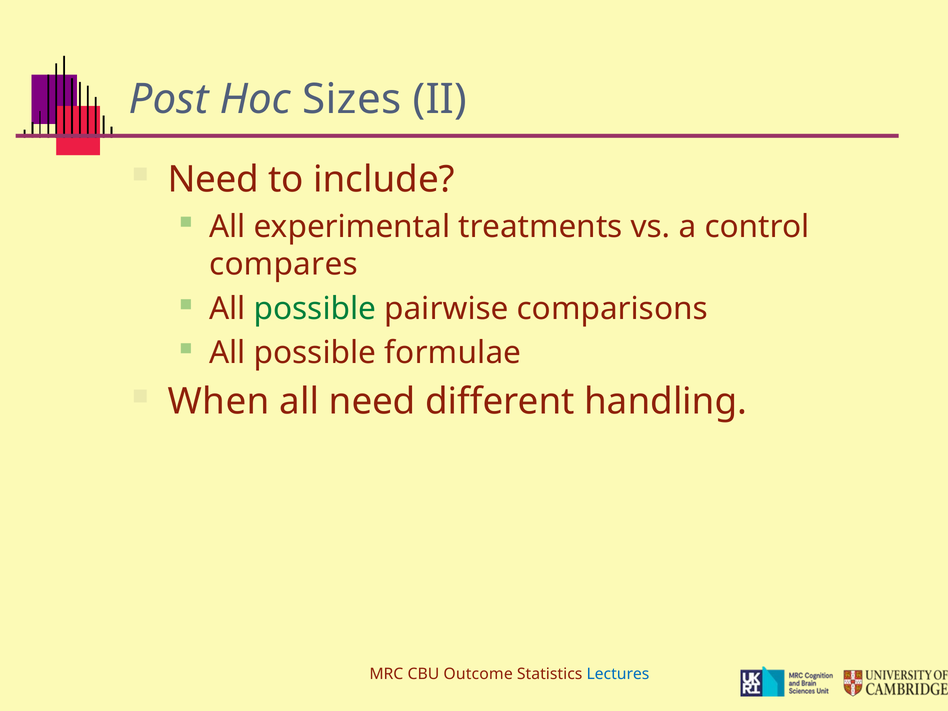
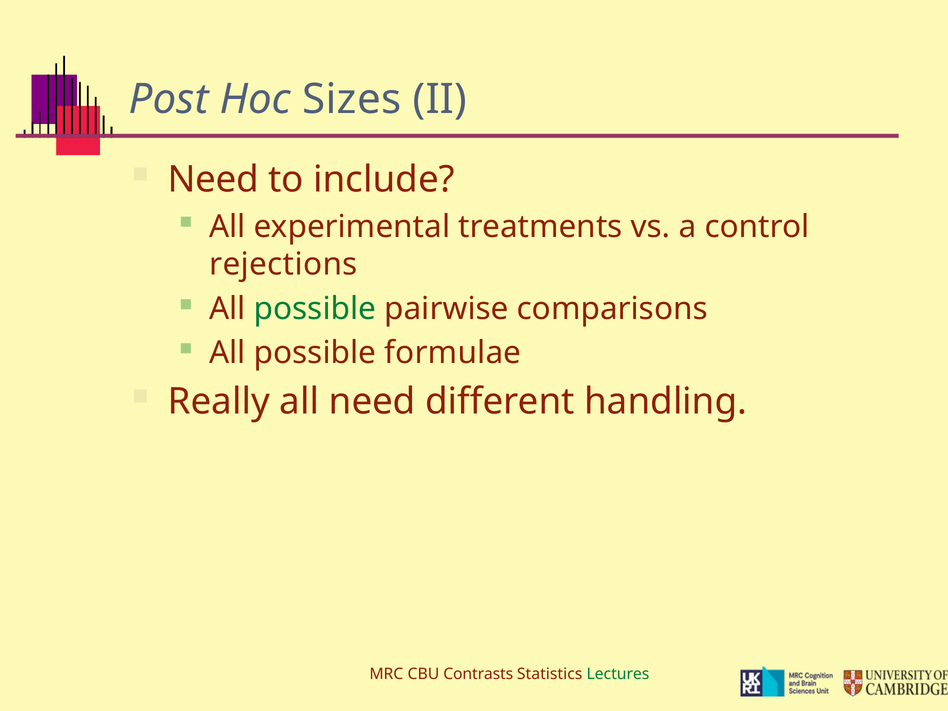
compares: compares -> rejections
When: When -> Really
Outcome: Outcome -> Contrasts
Lectures colour: blue -> green
